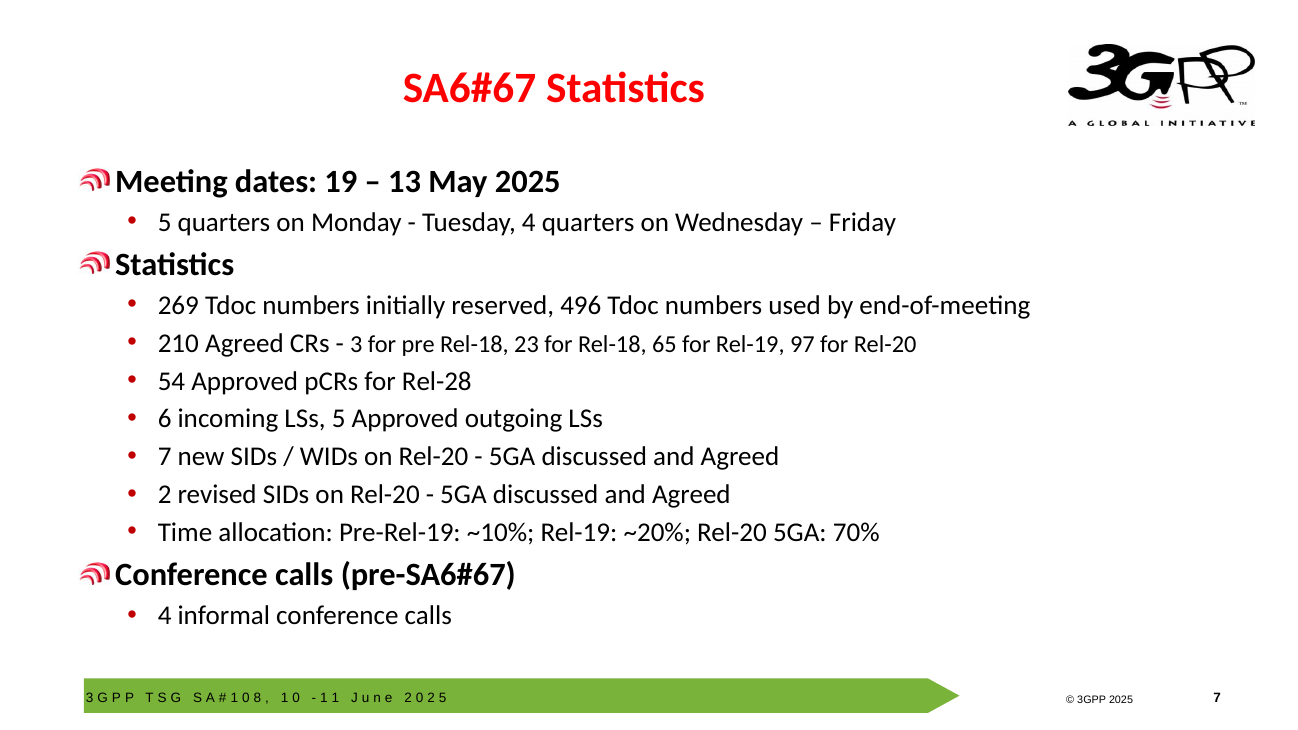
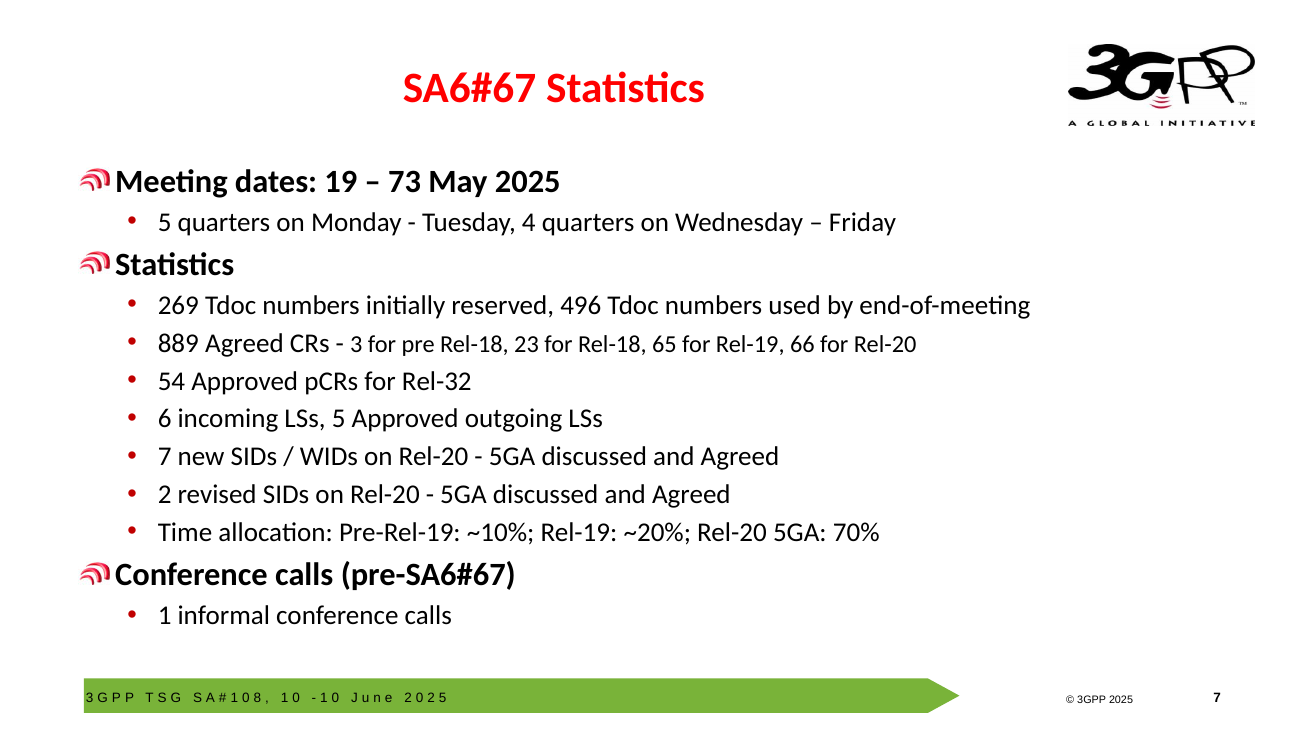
13: 13 -> 73
210: 210 -> 889
97: 97 -> 66
Rel-28: Rel-28 -> Rel-32
4 at (165, 616): 4 -> 1
1 at (335, 698): 1 -> 0
